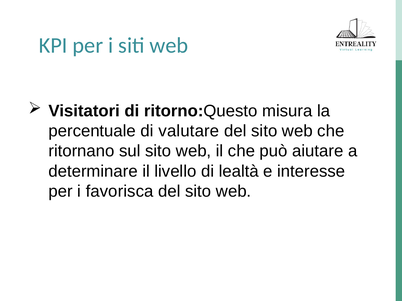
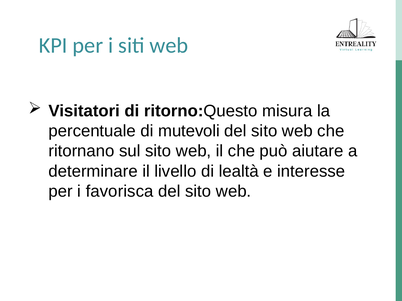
valutare: valutare -> mutevoli
